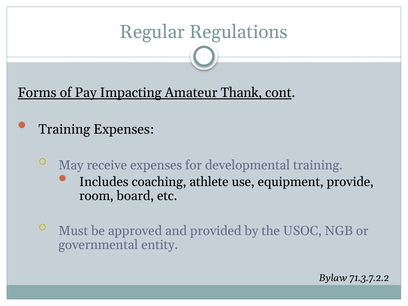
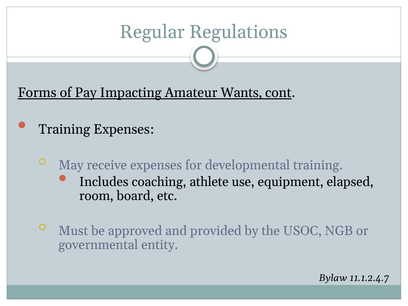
Thank: Thank -> Wants
provide: provide -> elapsed
71.3.7.2.2: 71.3.7.2.2 -> 11.1.2.4.7
